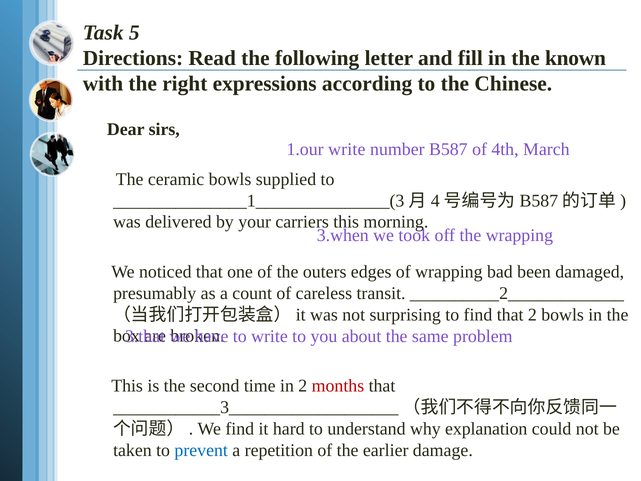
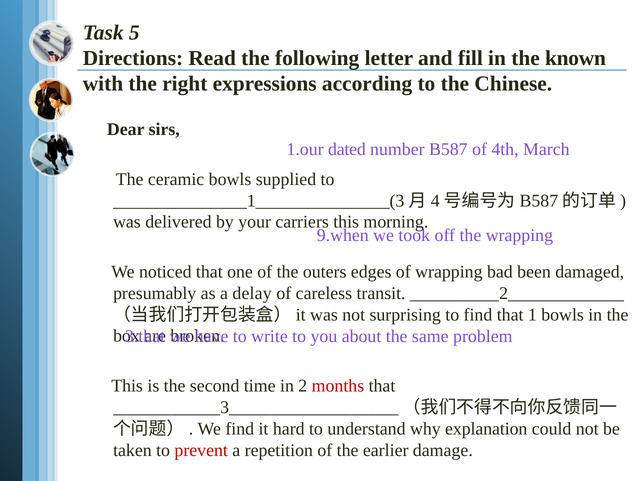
1.our write: write -> dated
3.when: 3.when -> 9.when
count: count -> delay
that 2: 2 -> 1
prevent colour: blue -> red
